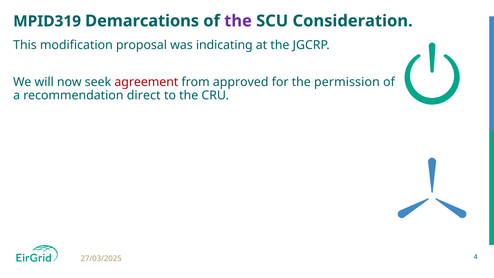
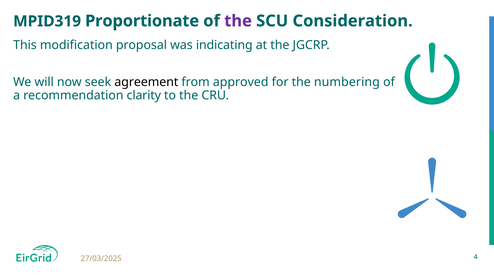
Demarcations: Demarcations -> Proportionate
agreement colour: red -> black
permission: permission -> numbering
direct: direct -> clarity
